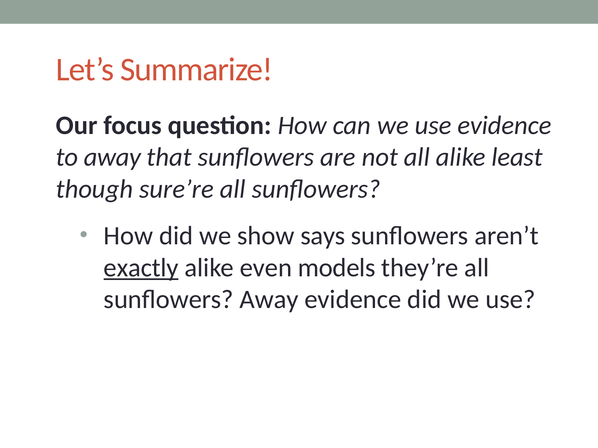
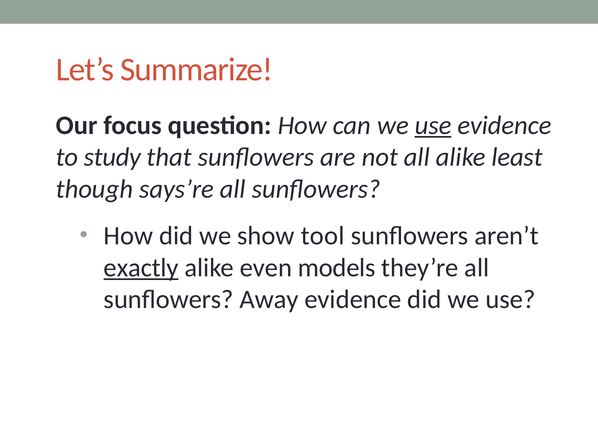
use at (433, 125) underline: none -> present
to away: away -> study
sure’re: sure’re -> says’re
says: says -> tool
